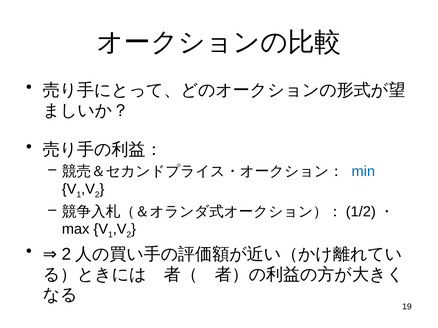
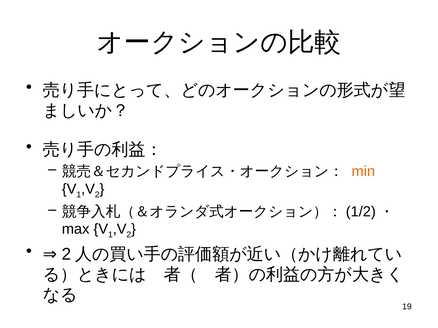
min colour: blue -> orange
